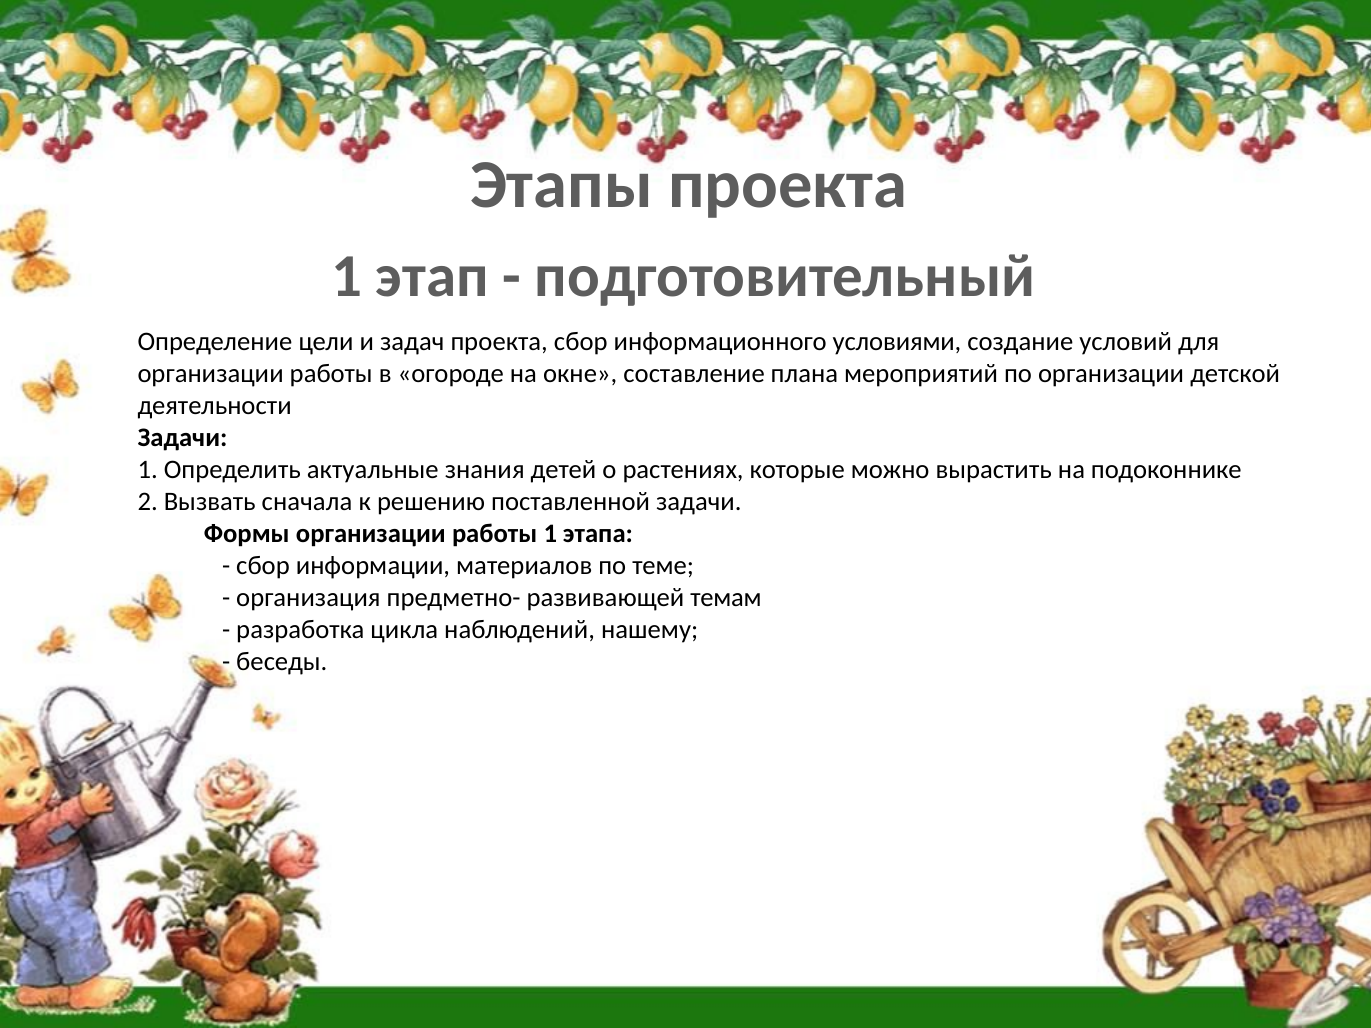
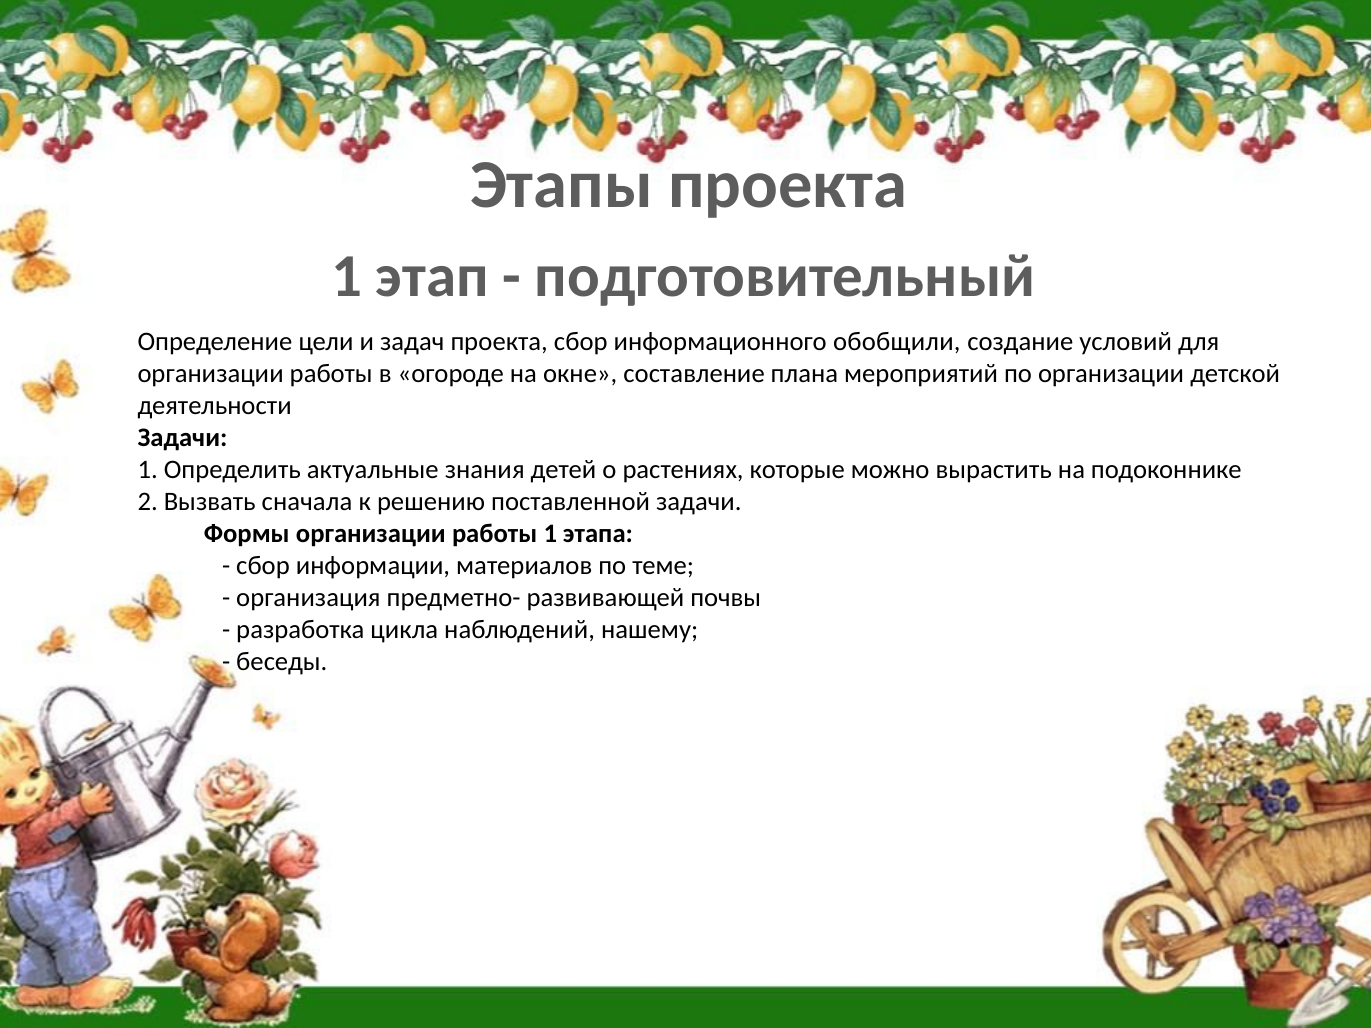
условиями: условиями -> обобщили
темам: темам -> почвы
